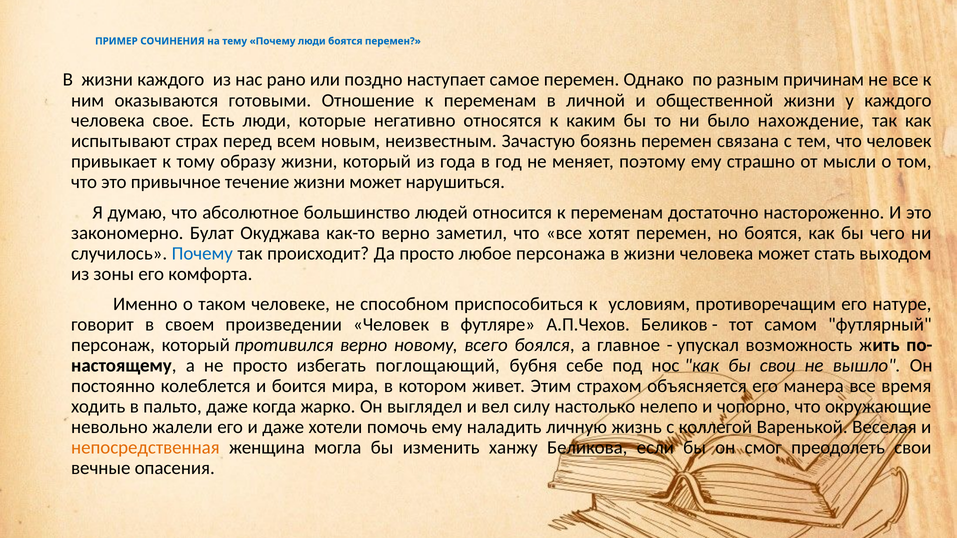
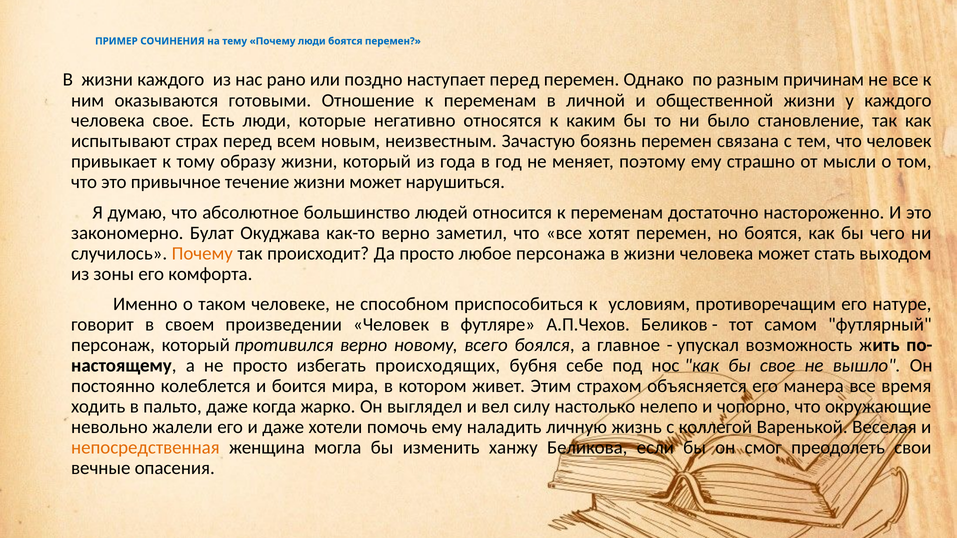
наступает самое: самое -> перед
нахождение: нахождение -> становление
Почему at (202, 254) colour: blue -> orange
поглощающий: поглощающий -> происходящих
бы свои: свои -> свое
